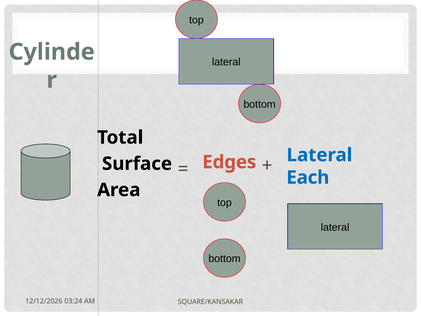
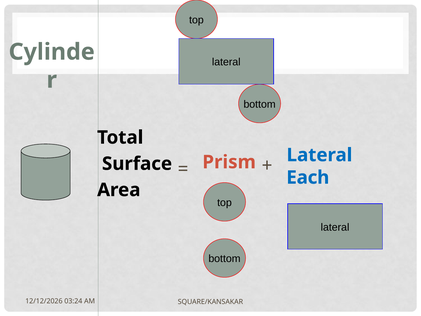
Edges: Edges -> Prism
